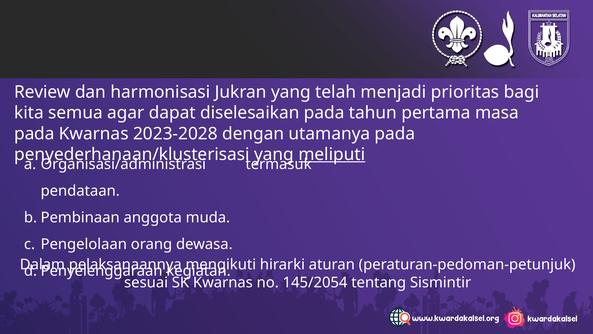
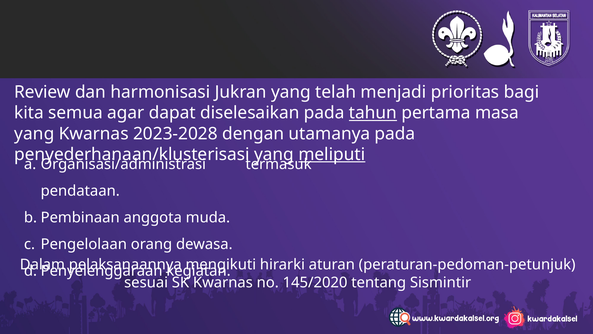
tahun underline: none -> present
pada at (34, 134): pada -> yang
145/2054: 145/2054 -> 145/2020
